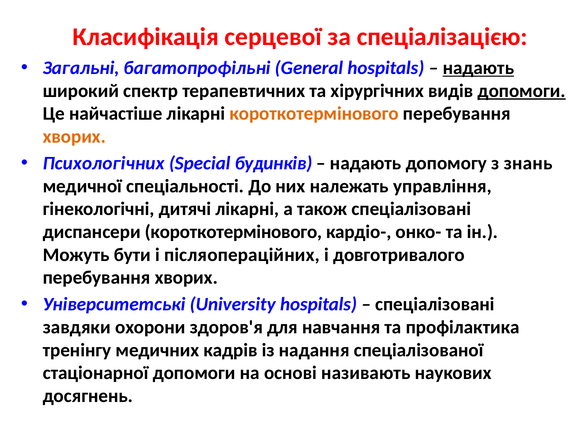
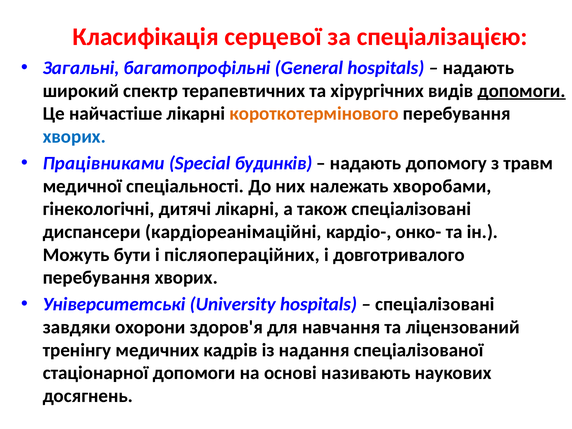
надають at (478, 68) underline: present -> none
хворих at (74, 137) colour: orange -> blue
Психологічних: Психологічних -> Працівниками
знань: знань -> травм
управління: управління -> хворобами
диспансери короткотермінового: короткотермінового -> кардіореанімаційні
профілактика: профілактика -> ліцензований
